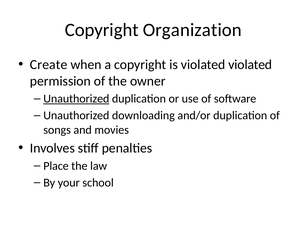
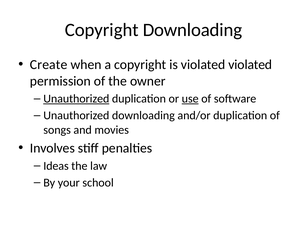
Copyright Organization: Organization -> Downloading
use underline: none -> present
Place: Place -> Ideas
